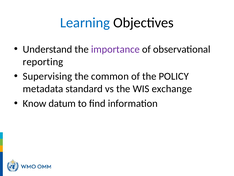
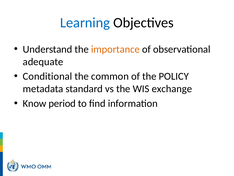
importance colour: purple -> orange
reporting: reporting -> adequate
Supervising: Supervising -> Conditional
datum: datum -> period
